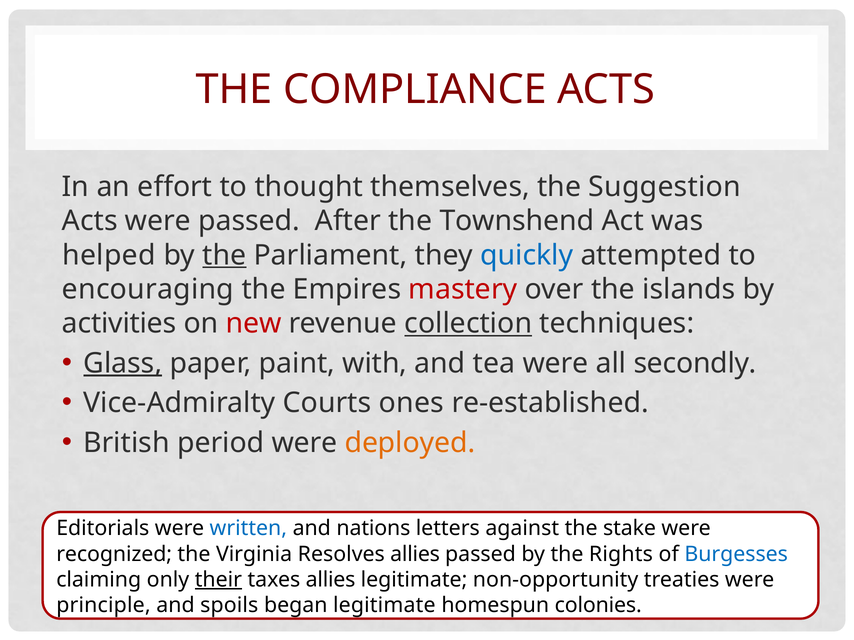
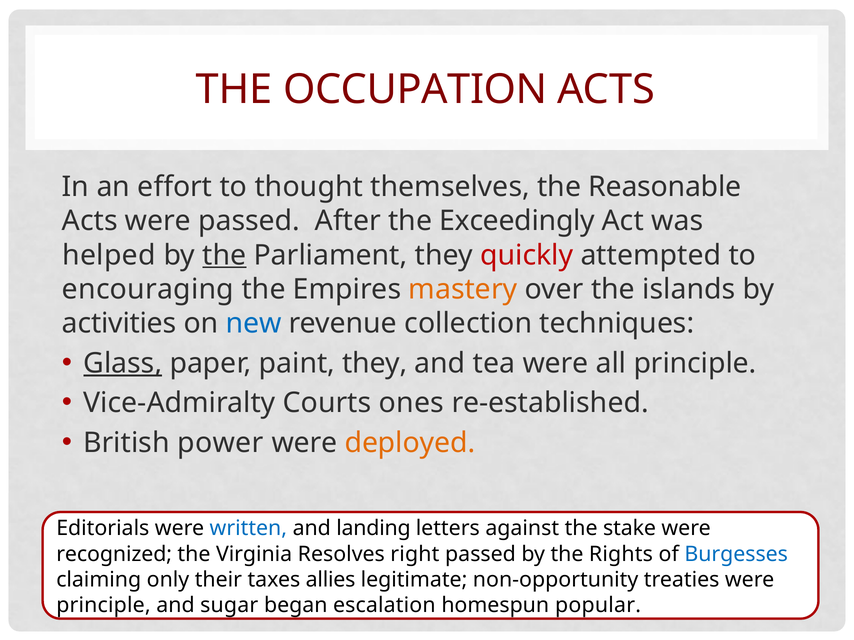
COMPLIANCE: COMPLIANCE -> OCCUPATION
Suggestion: Suggestion -> Reasonable
Townshend: Townshend -> Exceedingly
quickly colour: blue -> red
mastery colour: red -> orange
new colour: red -> blue
collection underline: present -> none
paint with: with -> they
all secondly: secondly -> principle
period: period -> power
nations: nations -> landing
Resolves allies: allies -> right
their underline: present -> none
spoils: spoils -> sugar
began legitimate: legitimate -> escalation
colonies: colonies -> popular
